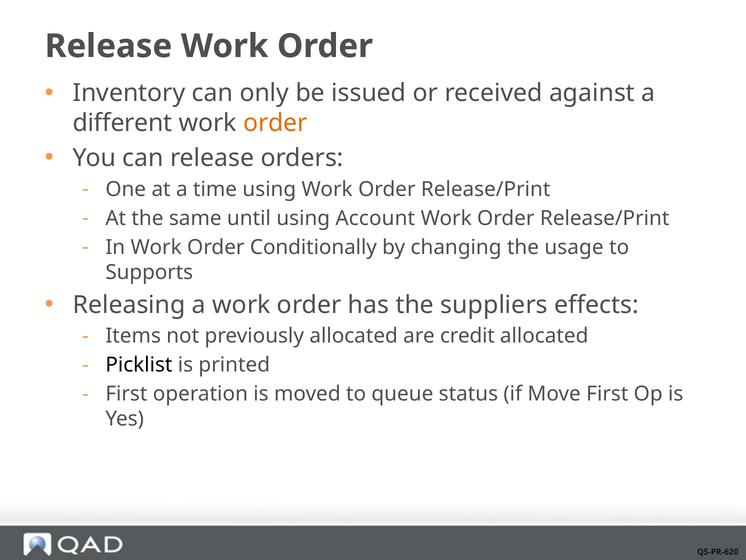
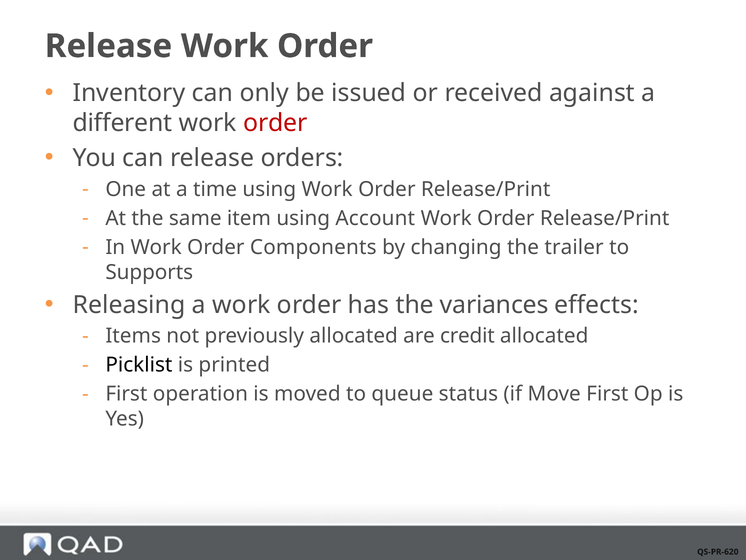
order at (275, 123) colour: orange -> red
until: until -> item
Conditionally: Conditionally -> Components
usage: usage -> trailer
suppliers: suppliers -> variances
